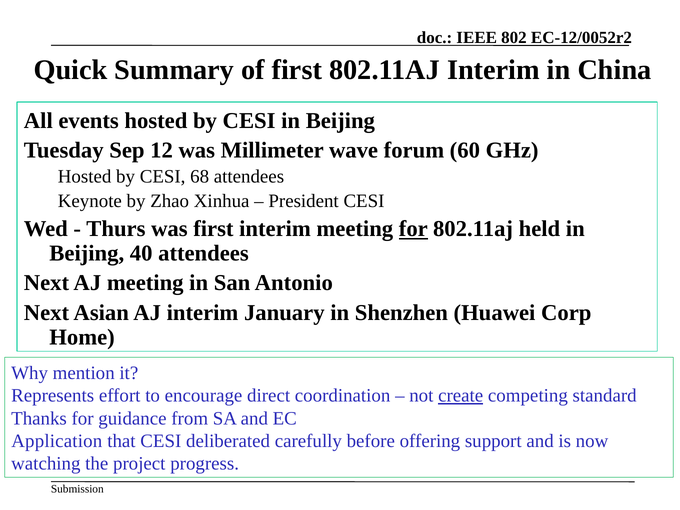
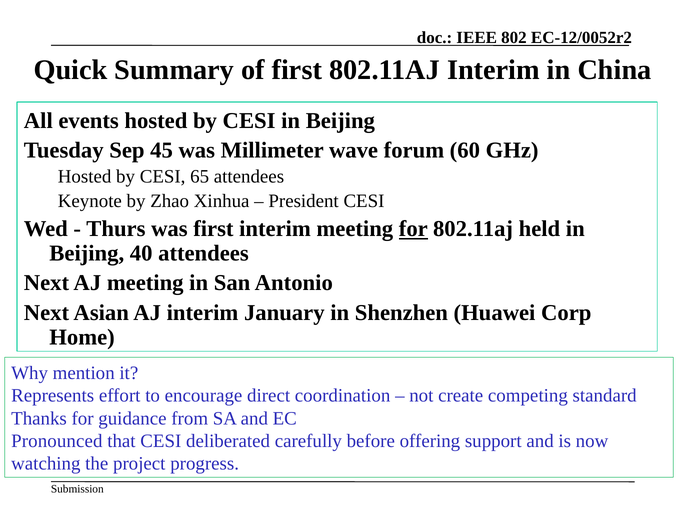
12: 12 -> 45
68: 68 -> 65
create underline: present -> none
Application: Application -> Pronounced
